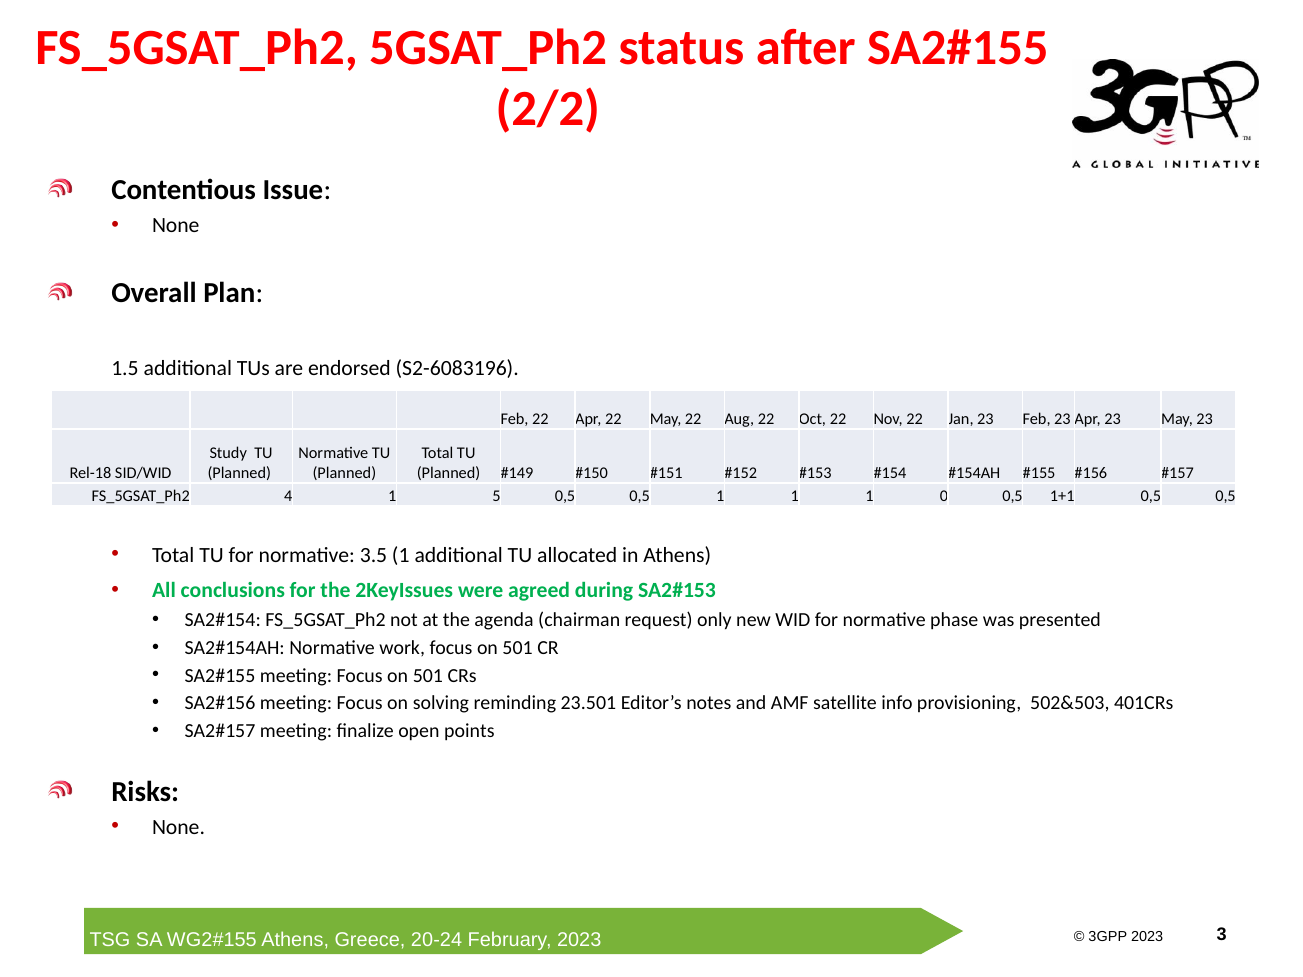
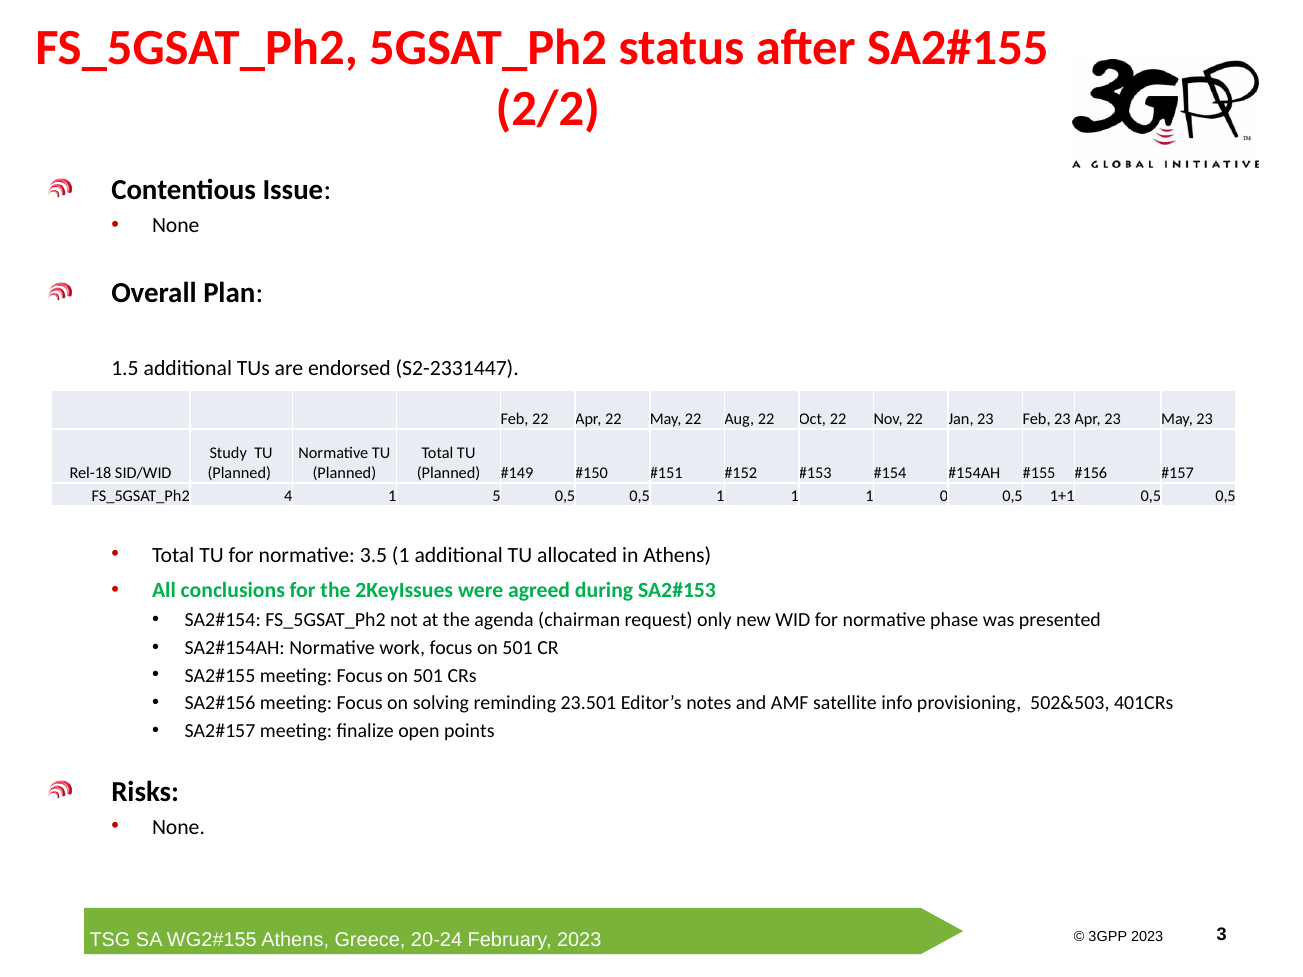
S2-6083196: S2-6083196 -> S2-2331447
